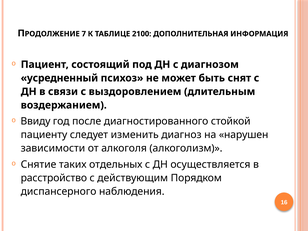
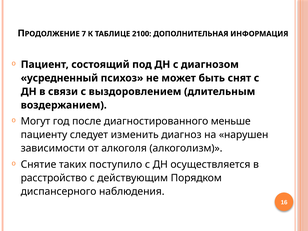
Ввиду: Ввиду -> Могут
стойкой: стойкой -> меньше
отдельных: отдельных -> поступило
